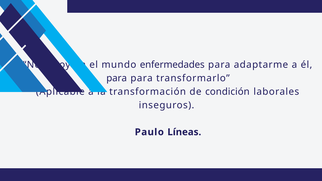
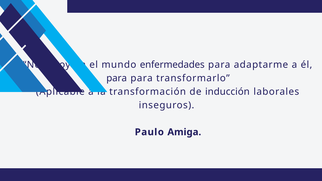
condición: condición -> inducción
Líneas: Líneas -> Amiga
